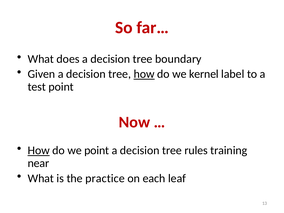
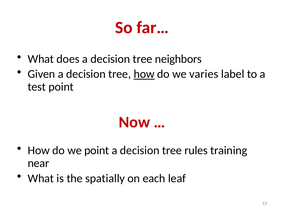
boundary: boundary -> neighbors
kernel: kernel -> varies
How at (39, 150) underline: present -> none
practice: practice -> spatially
